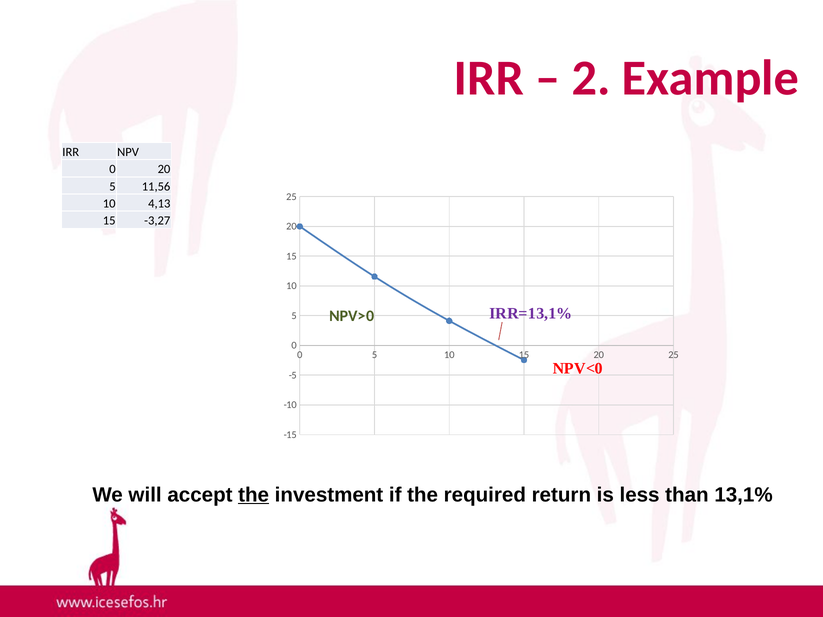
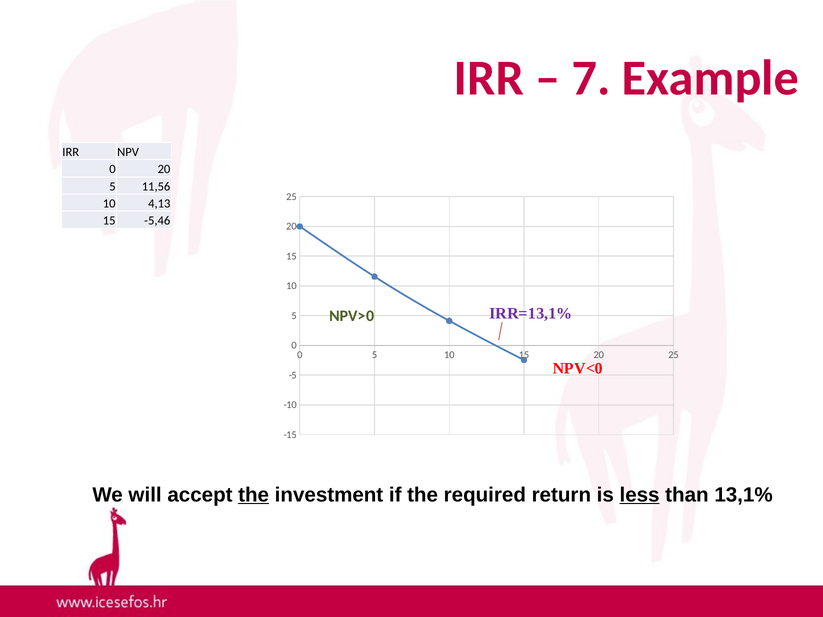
2: 2 -> 7
-3,27: -3,27 -> -5,46
less underline: none -> present
